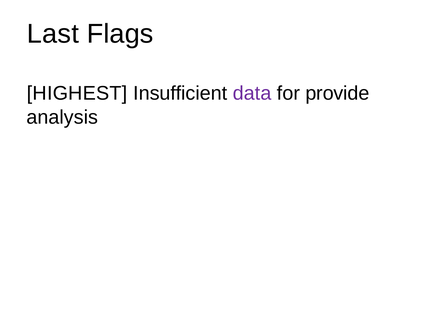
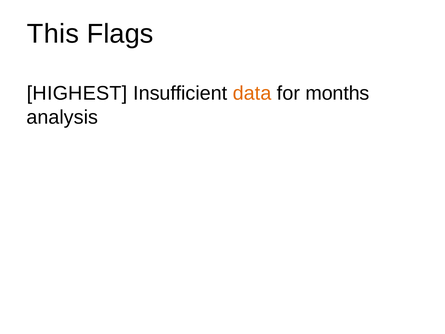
Last: Last -> This
data colour: purple -> orange
provide: provide -> months
